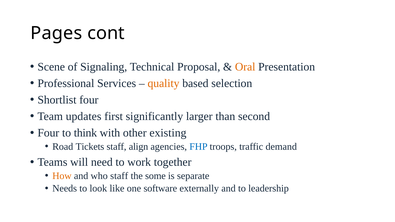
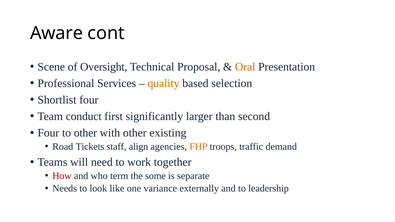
Pages: Pages -> Aware
Signaling: Signaling -> Oversight
updates: updates -> conduct
to think: think -> other
FHP colour: blue -> orange
How colour: orange -> red
who staff: staff -> term
software: software -> variance
